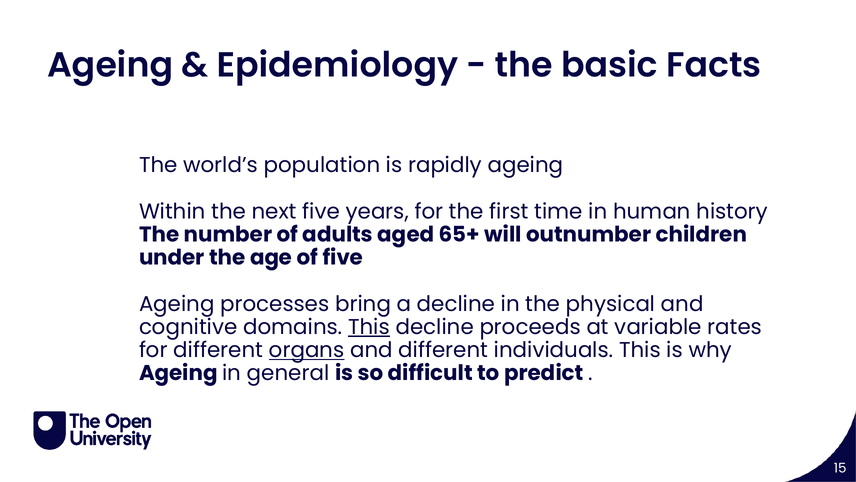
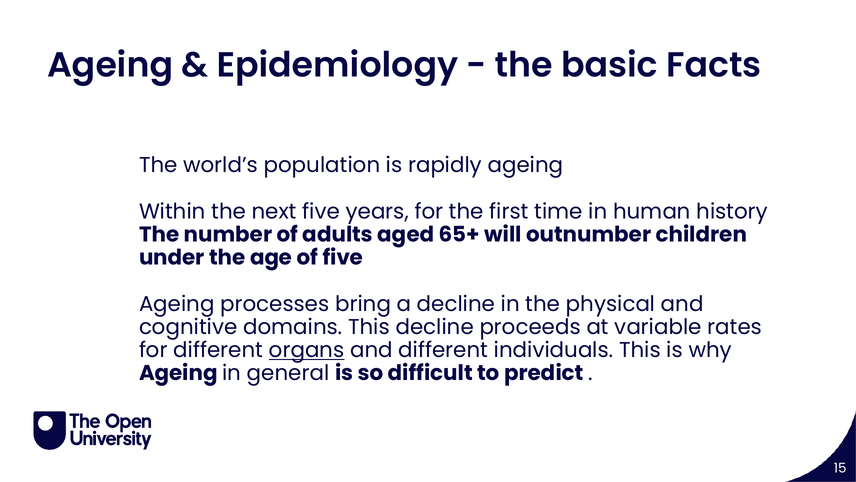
This at (369, 327) underline: present -> none
